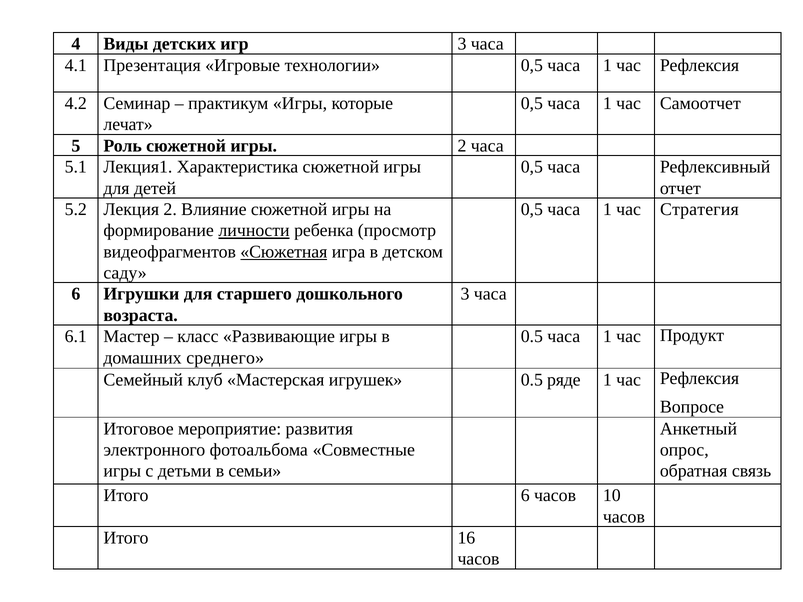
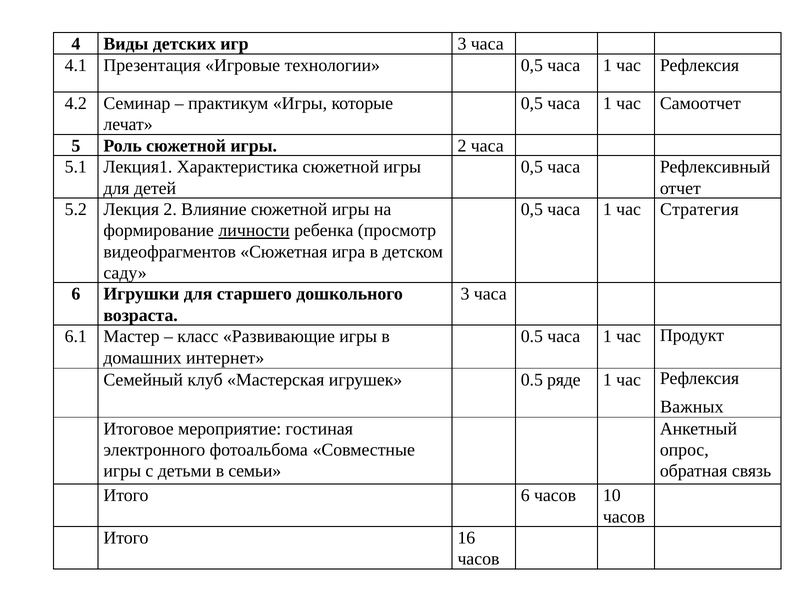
Сюжетная underline: present -> none
среднего: среднего -> интернет
Вопросе: Вопросе -> Важных
развития: развития -> гостиная
